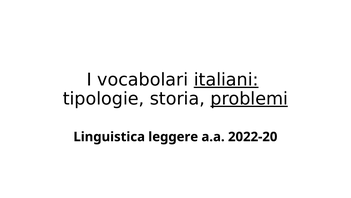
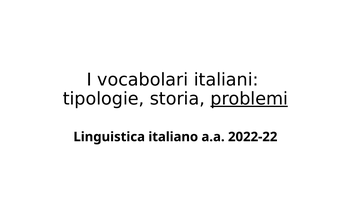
italiani underline: present -> none
leggere: leggere -> italiano
2022-20: 2022-20 -> 2022-22
